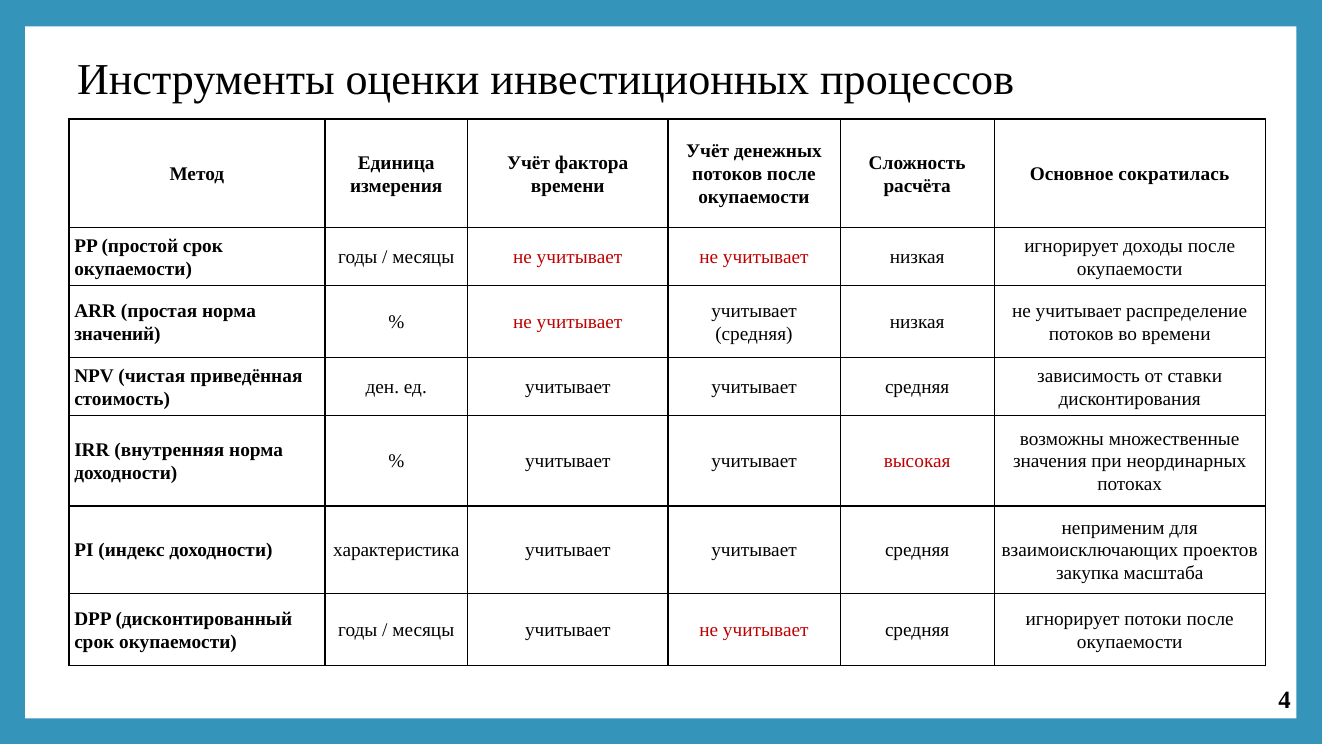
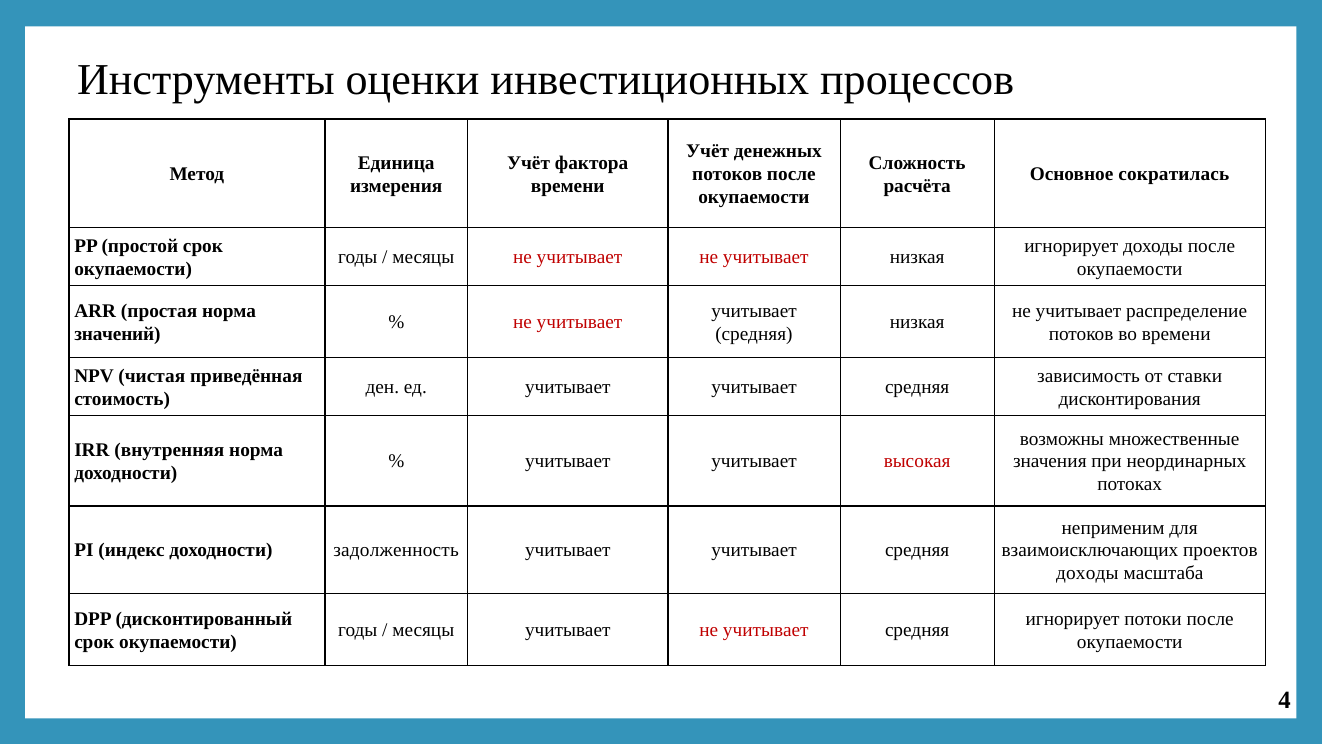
характеристика: характеристика -> задолженность
закупка at (1087, 573): закупка -> доходы
